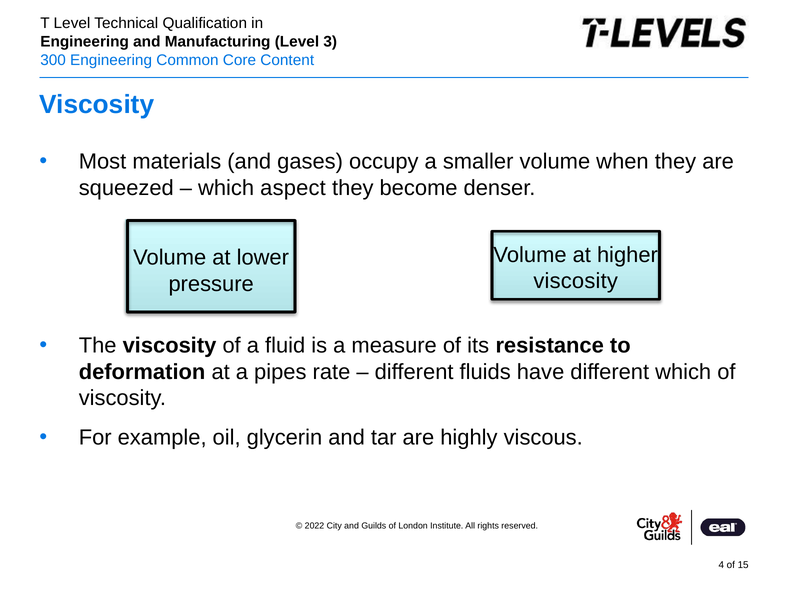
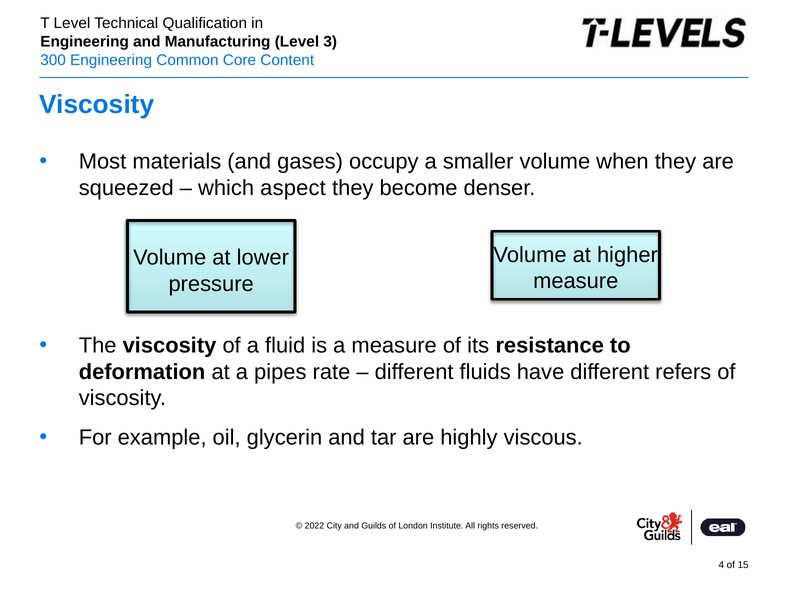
viscosity at (576, 281): viscosity -> measure
different which: which -> refers
